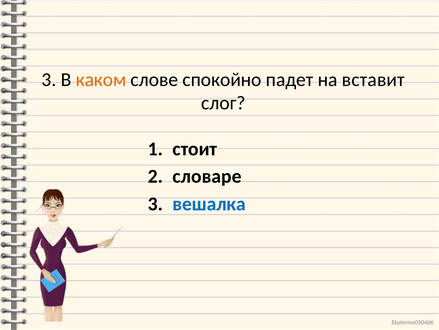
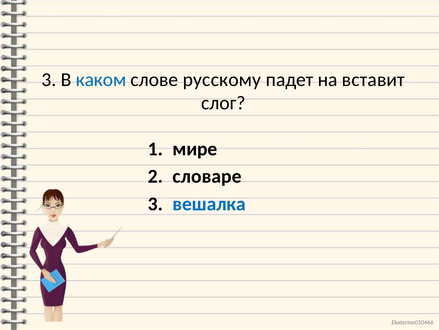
каком colour: orange -> blue
спокойно: спокойно -> русскому
стоит: стоит -> мире
